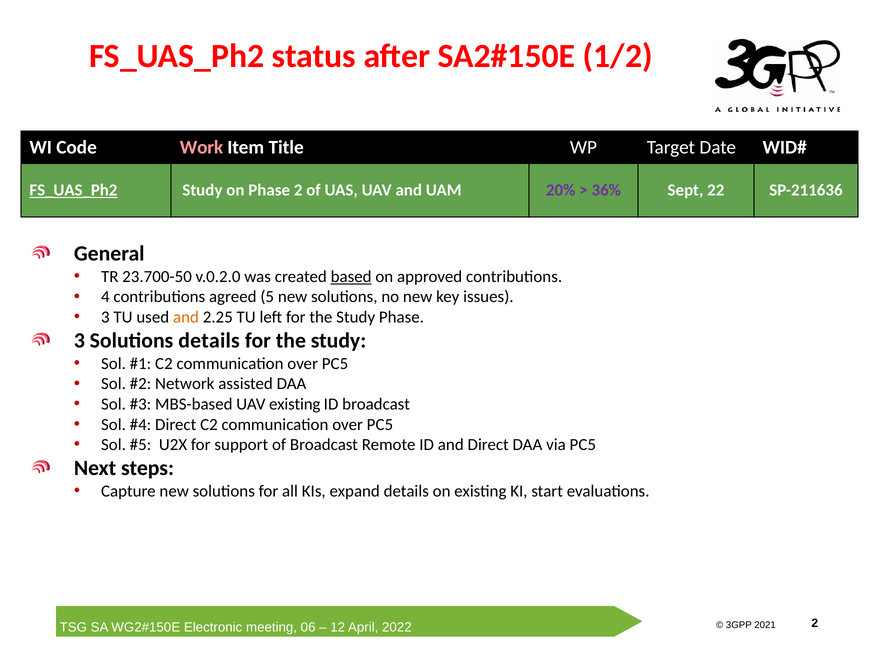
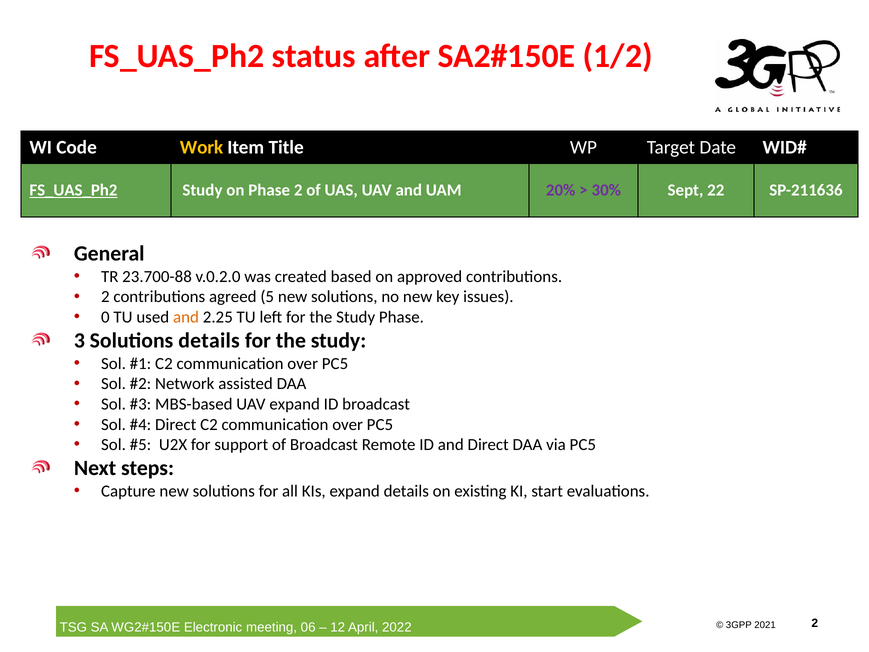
Work colour: pink -> yellow
36%: 36% -> 30%
23.700-50: 23.700-50 -> 23.700-88
based underline: present -> none
4 at (105, 297): 4 -> 2
3 at (105, 317): 3 -> 0
UAV existing: existing -> expand
